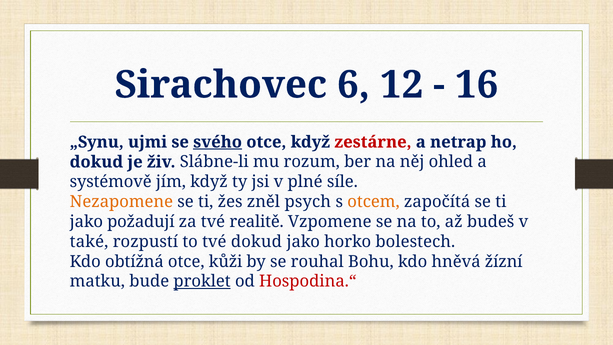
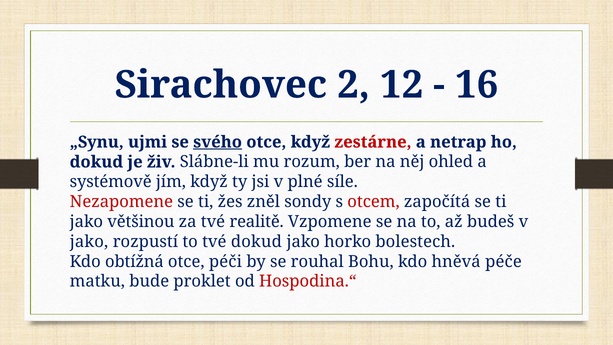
6: 6 -> 2
Nezapomene colour: orange -> red
psych: psych -> sondy
otcem colour: orange -> red
požadují: požadují -> většinou
také at (89, 242): také -> jako
kůži: kůži -> péči
žízní: žízní -> péče
proklet underline: present -> none
